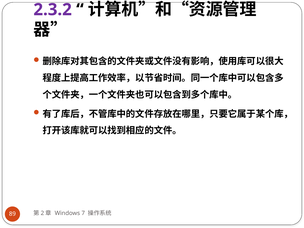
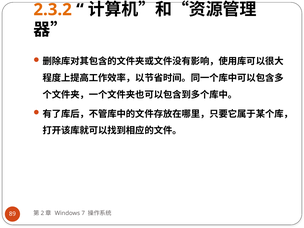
2.3.2 colour: purple -> orange
